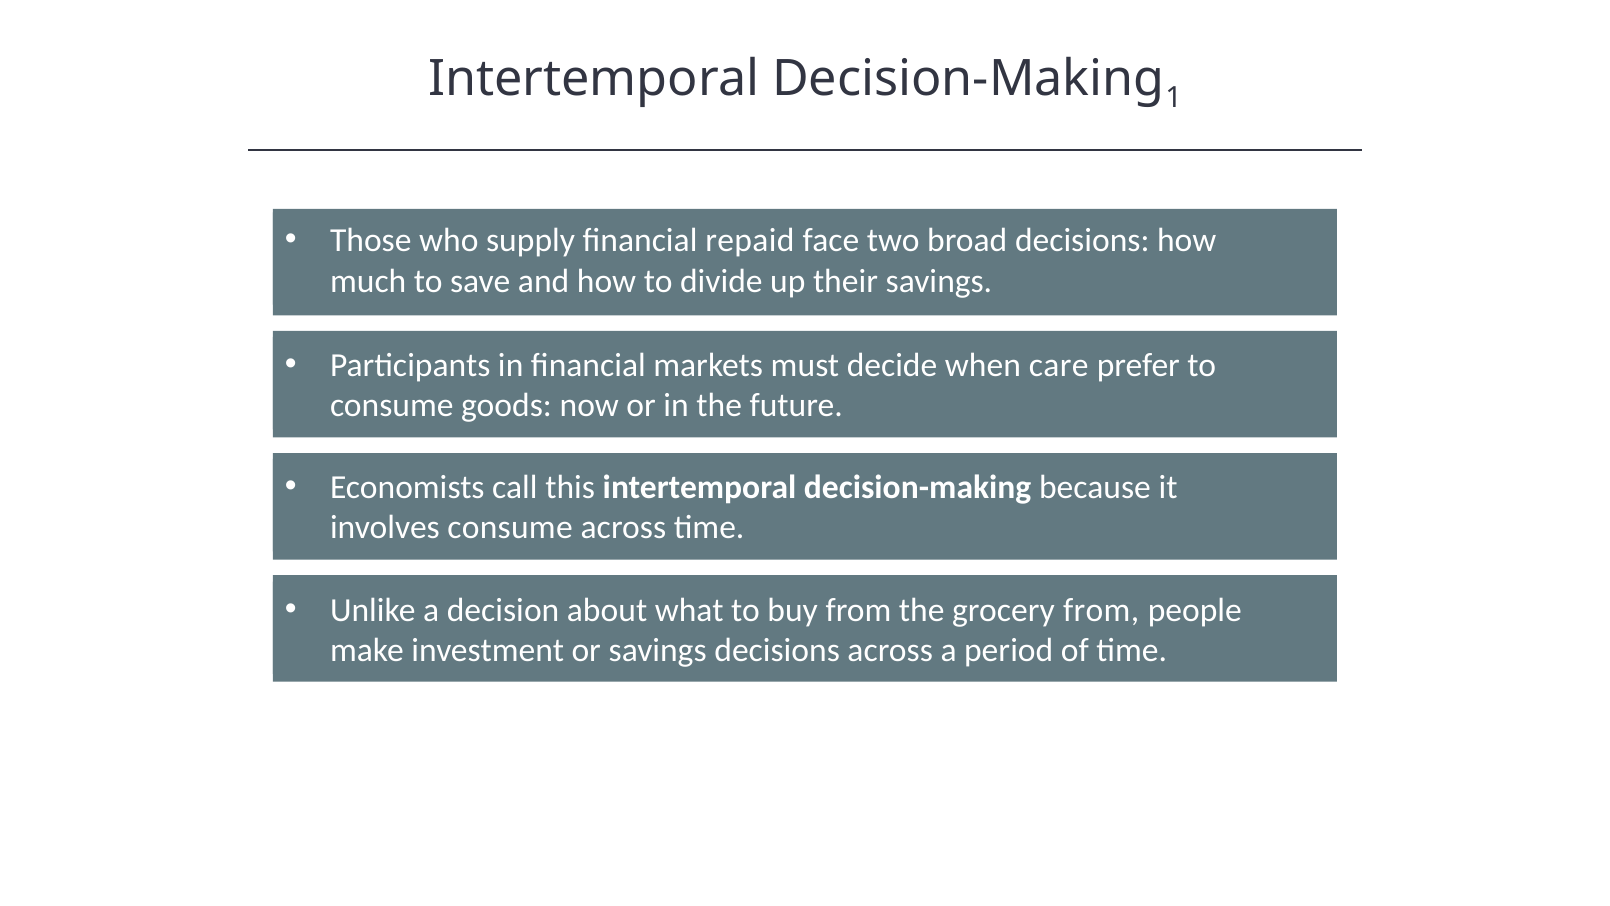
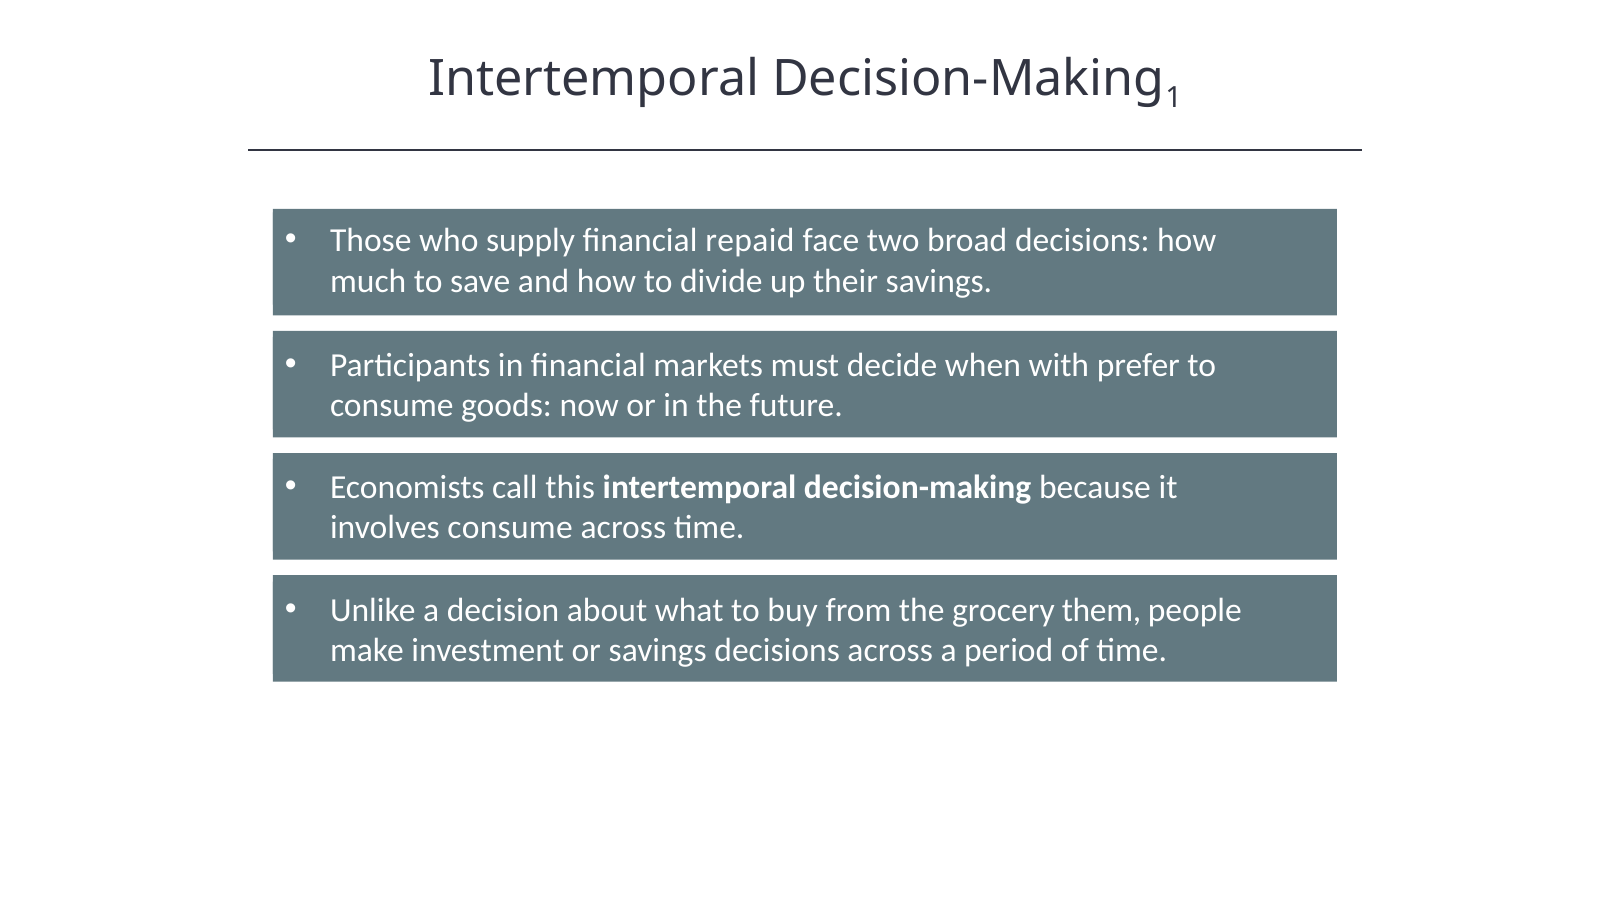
care: care -> with
grocery from: from -> them
